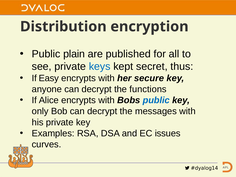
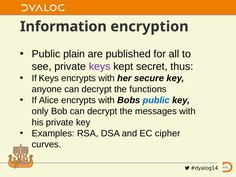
Distribution: Distribution -> Information
keys at (100, 67) colour: blue -> purple
If Easy: Easy -> Keys
issues: issues -> cipher
